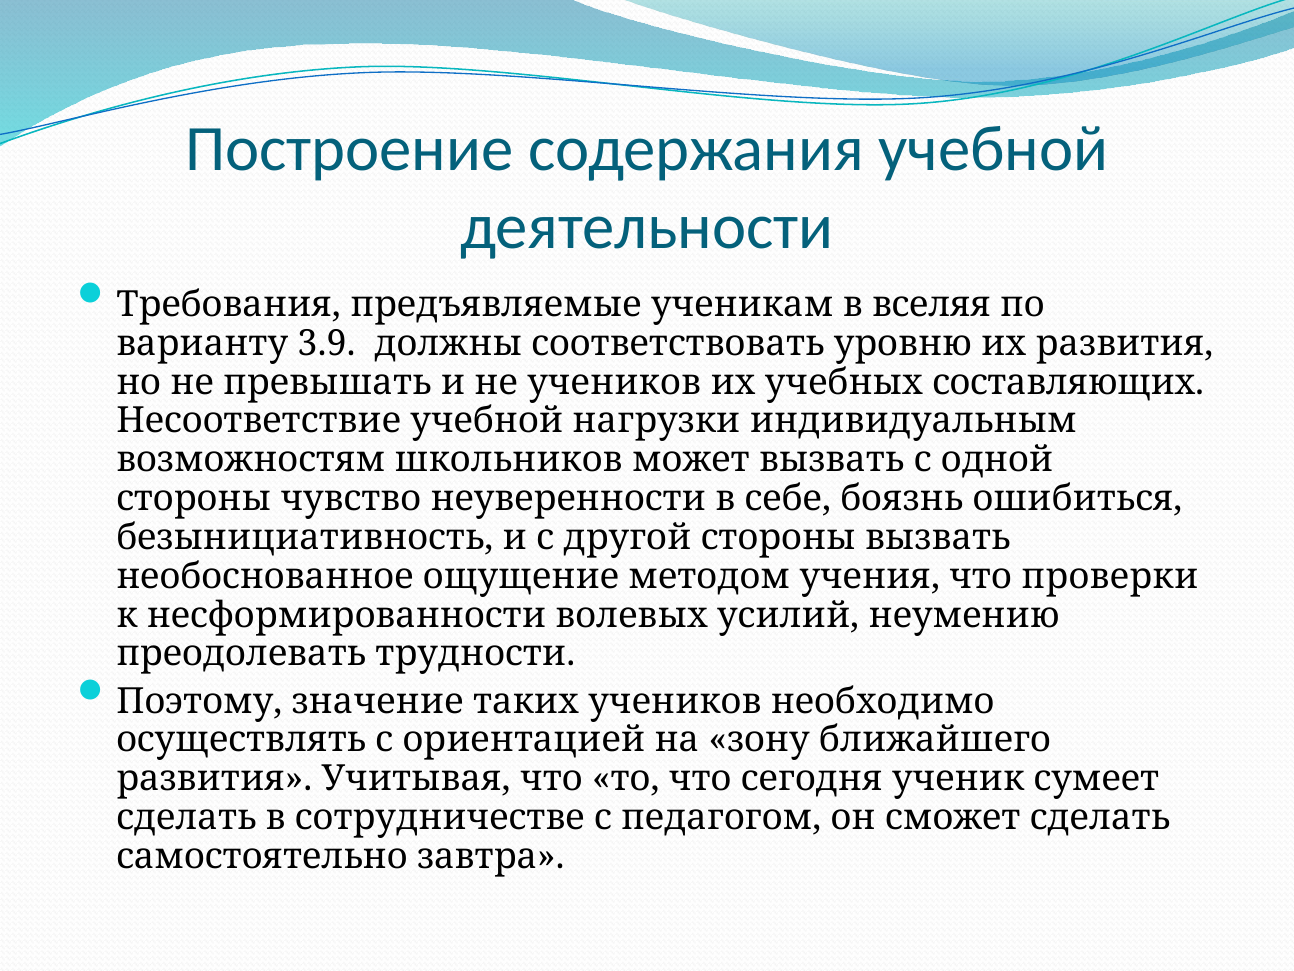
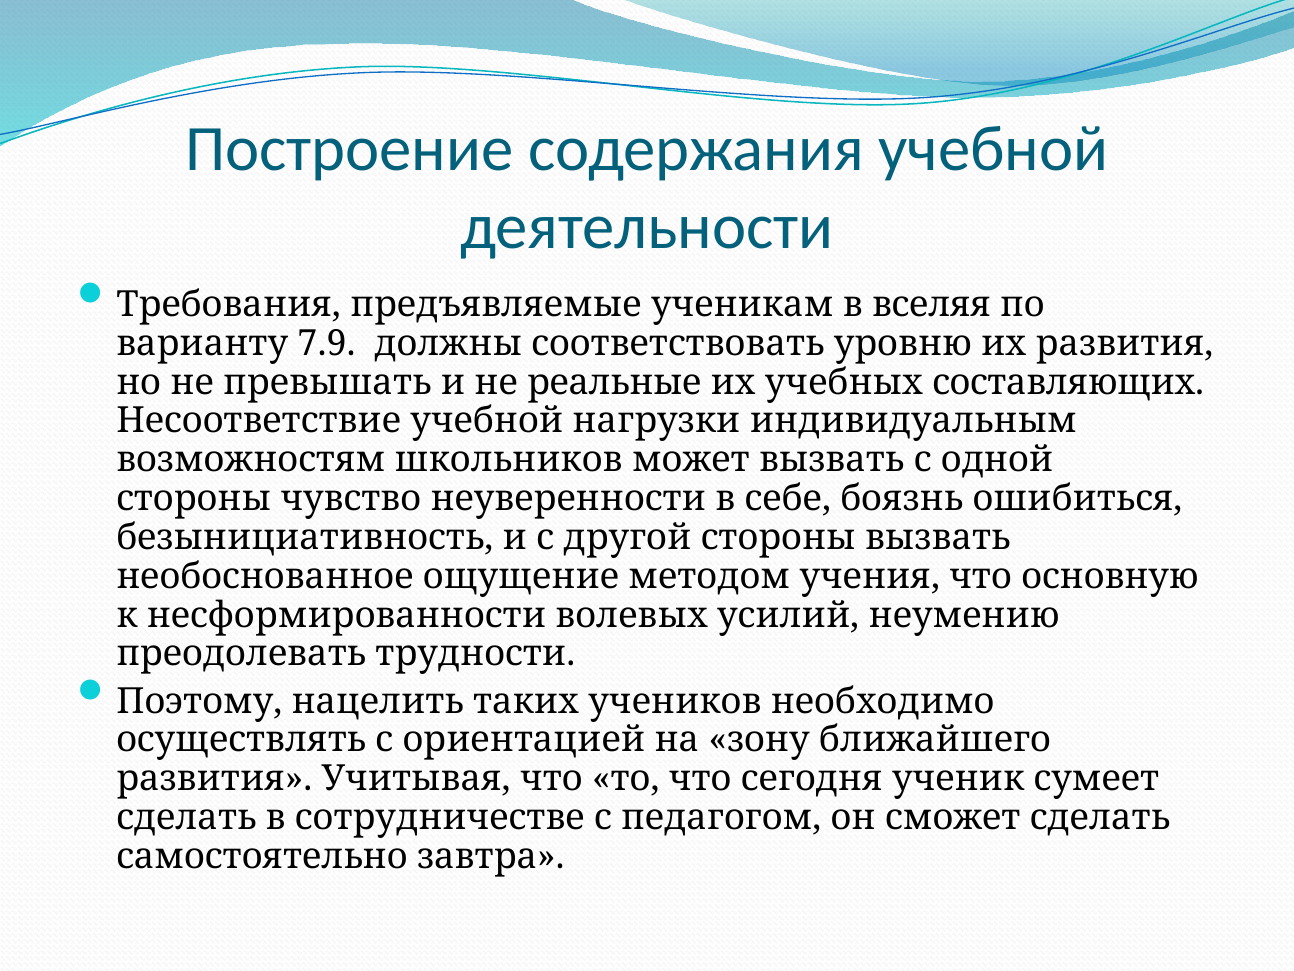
3.9: 3.9 -> 7.9
не учеников: учеников -> реальные
проверки: проверки -> основную
значение: значение -> нацелить
